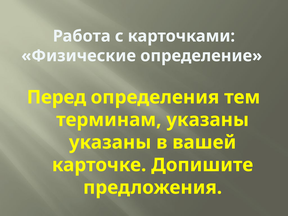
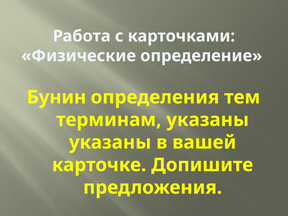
Перед: Перед -> Бунин
